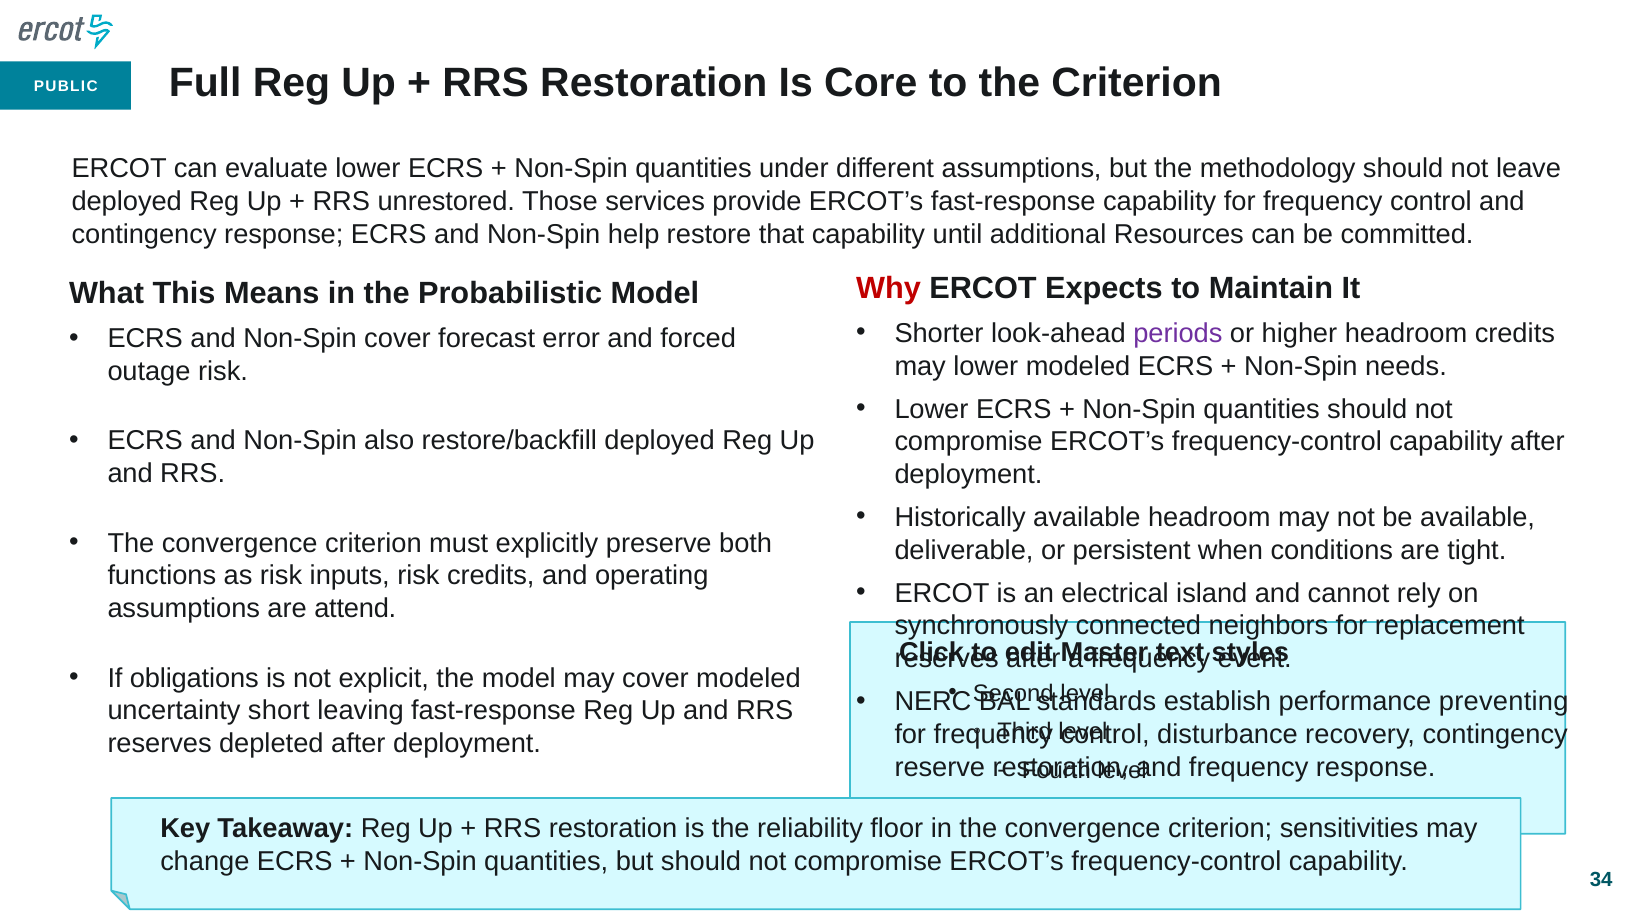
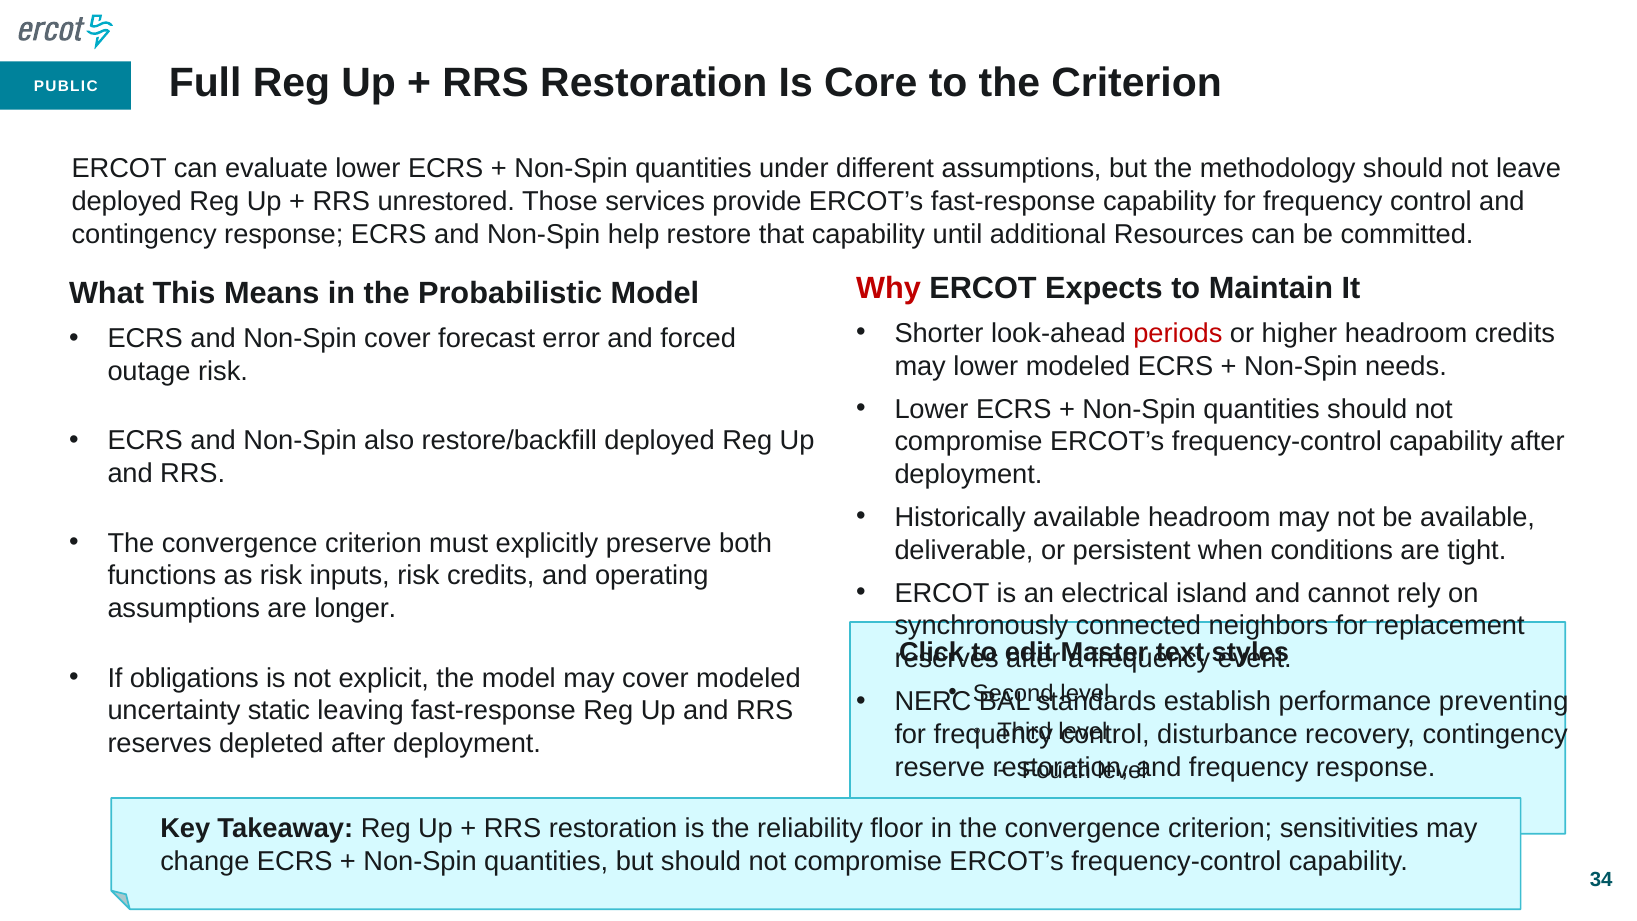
periods colour: purple -> red
attend: attend -> longer
short: short -> static
